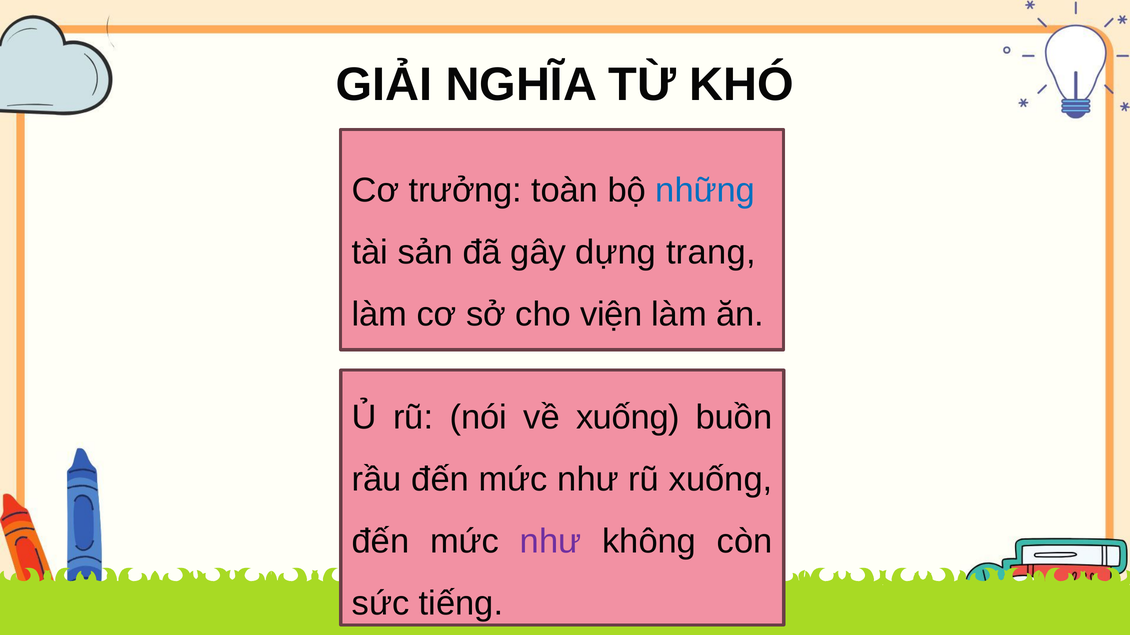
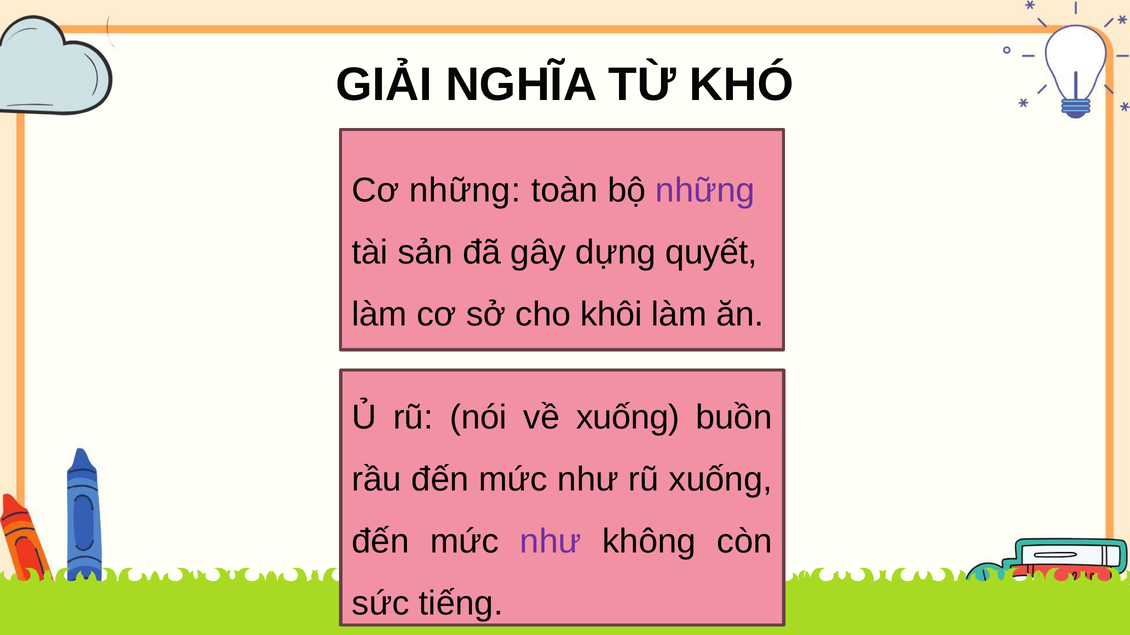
Cơ trưởng: trưởng -> những
những at (705, 190) colour: blue -> purple
trang: trang -> quyết
viện: viện -> khôi
